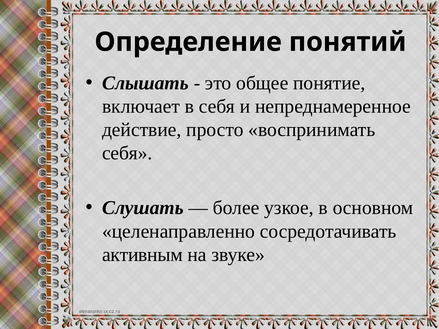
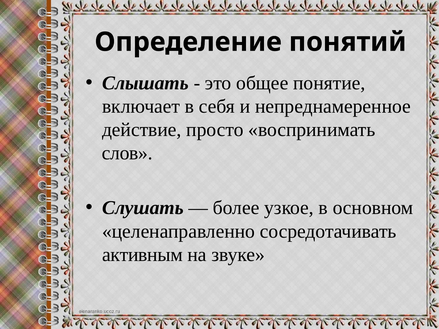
себя at (127, 153): себя -> слов
